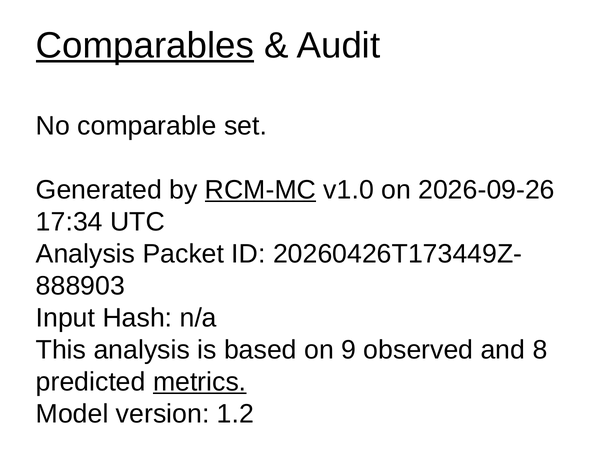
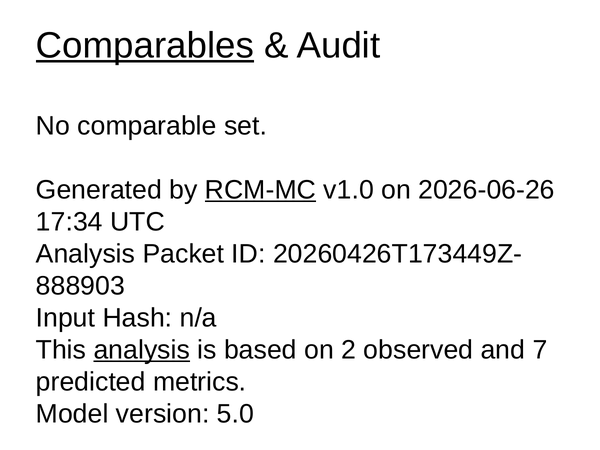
2026-09-26: 2026-09-26 -> 2026-06-26
analysis at (142, 350) underline: none -> present
9: 9 -> 2
8: 8 -> 7
metrics underline: present -> none
1.2: 1.2 -> 5.0
